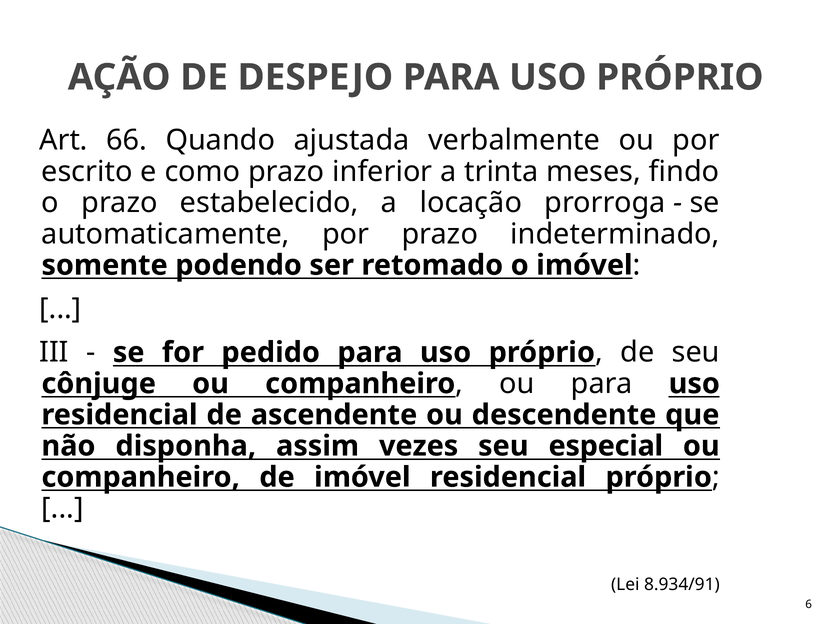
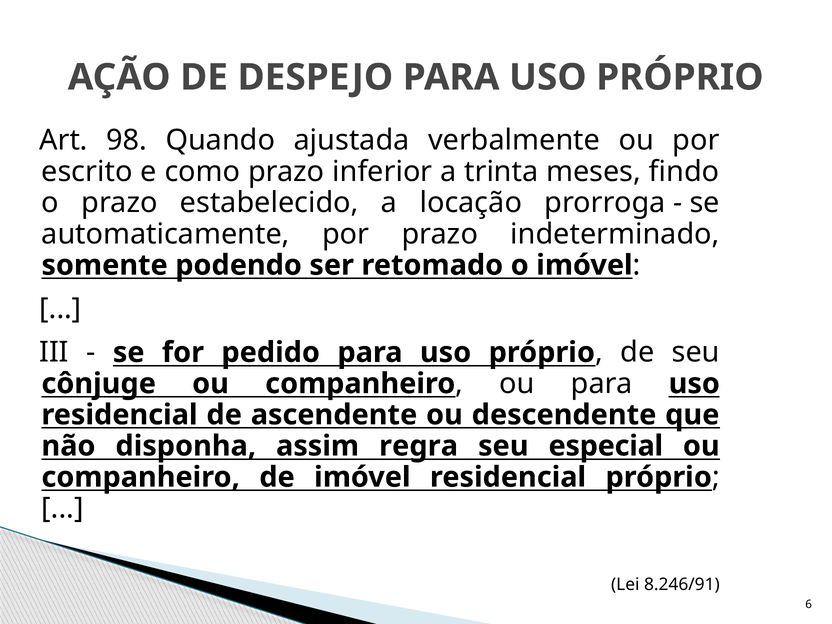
66: 66 -> 98
vezes: vezes -> regra
8.934/91: 8.934/91 -> 8.246/91
